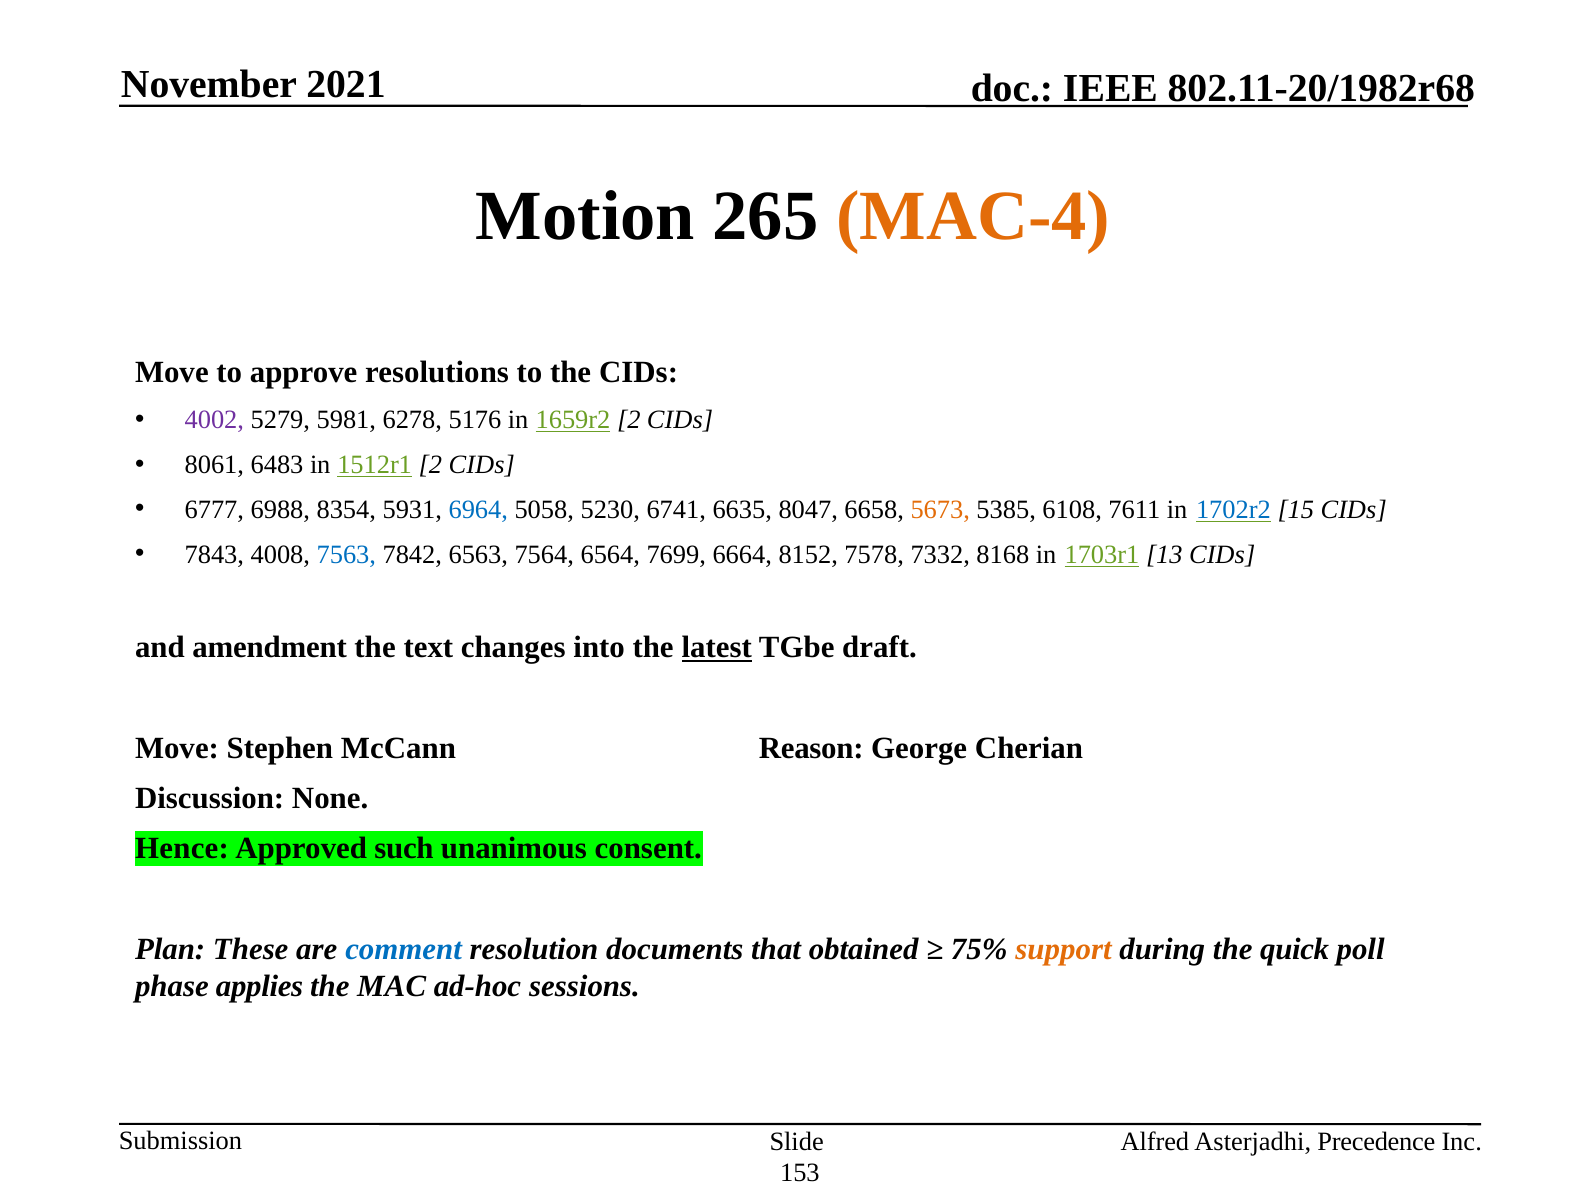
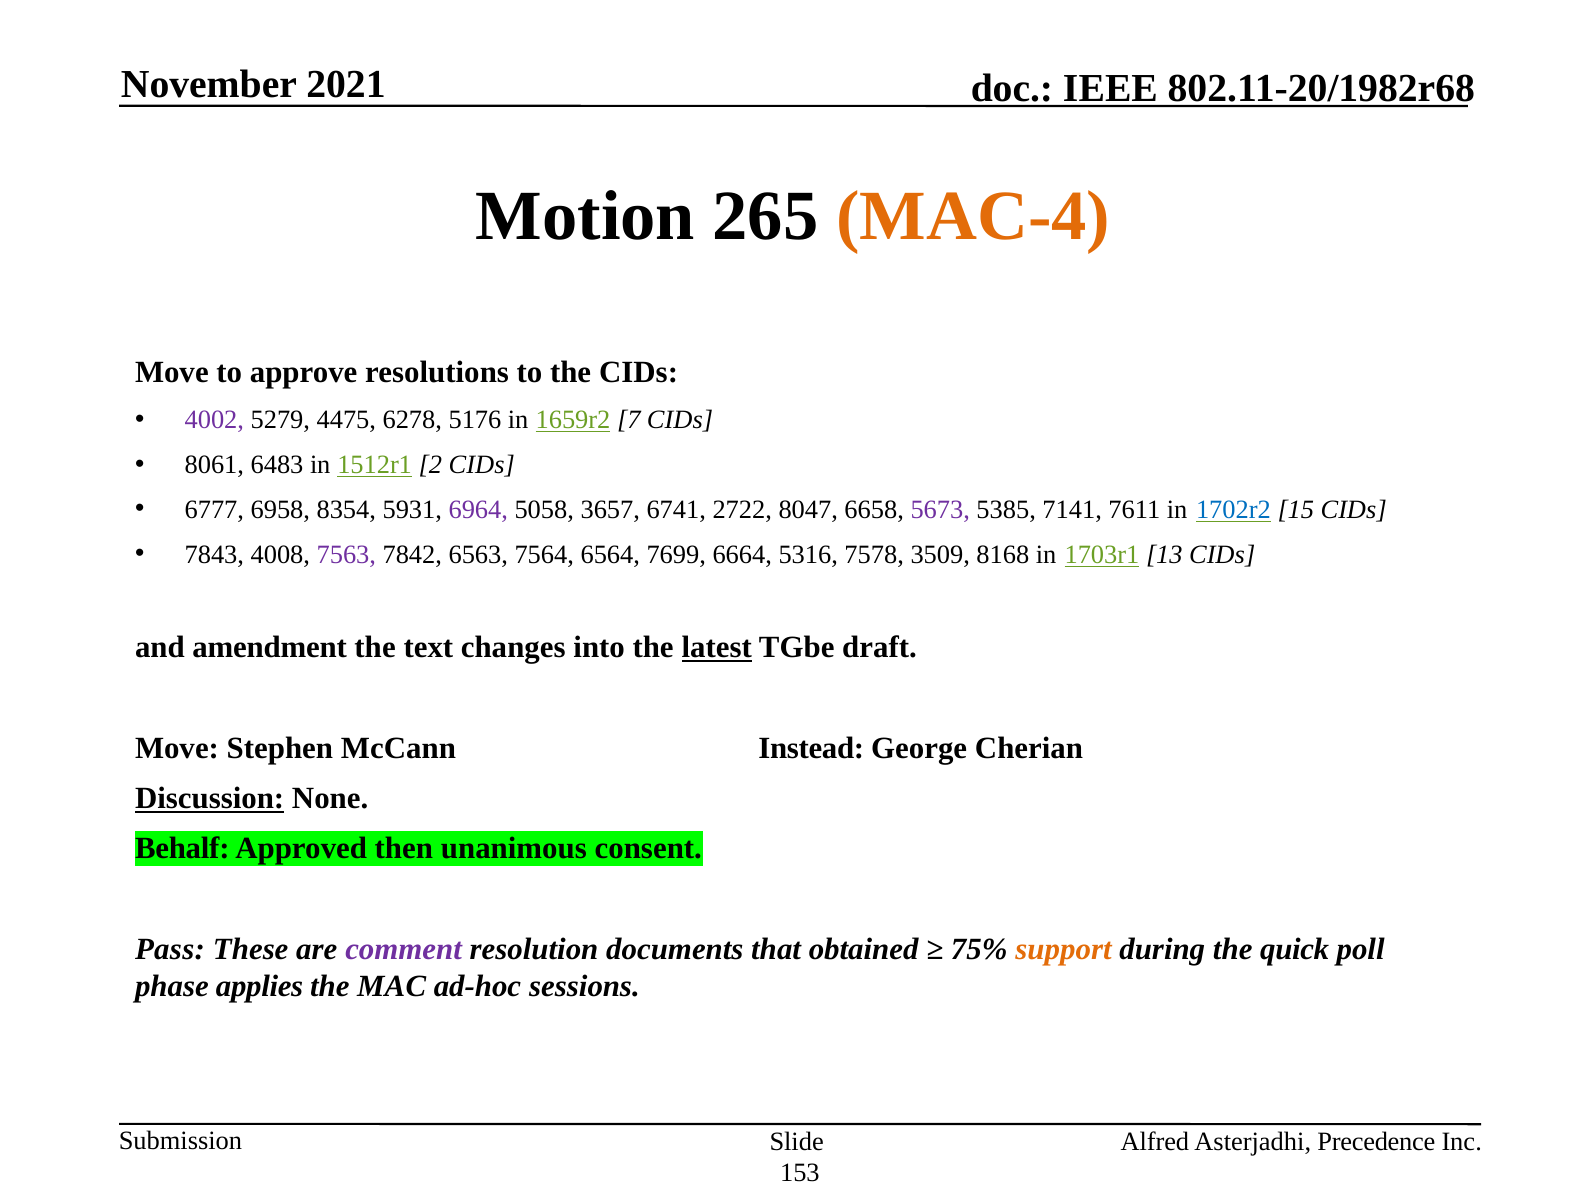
5981: 5981 -> 4475
1659r2 2: 2 -> 7
6988: 6988 -> 6958
6964 colour: blue -> purple
5230: 5230 -> 3657
6635: 6635 -> 2722
5673 colour: orange -> purple
6108: 6108 -> 7141
7563 colour: blue -> purple
8152: 8152 -> 5316
7332: 7332 -> 3509
Reason: Reason -> Instead
Discussion underline: none -> present
Hence: Hence -> Behalf
such: such -> then
Plan: Plan -> Pass
comment colour: blue -> purple
